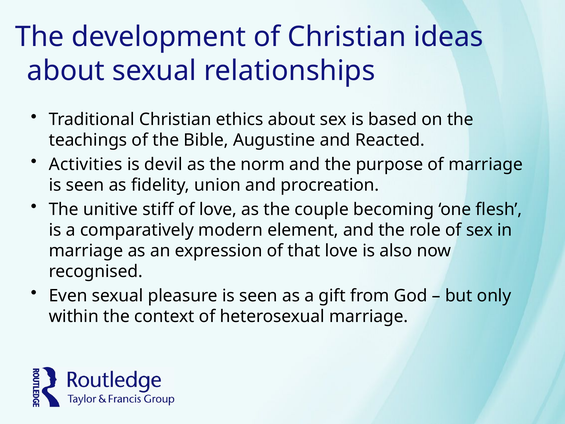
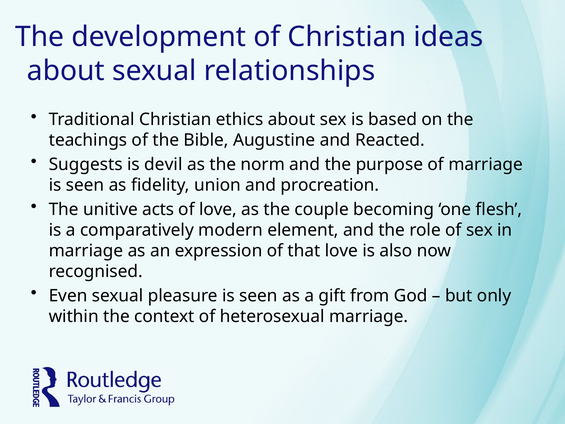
Activities: Activities -> Suggests
stiff: stiff -> acts
